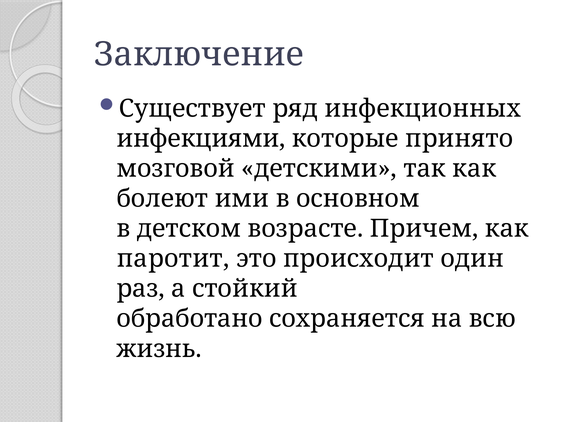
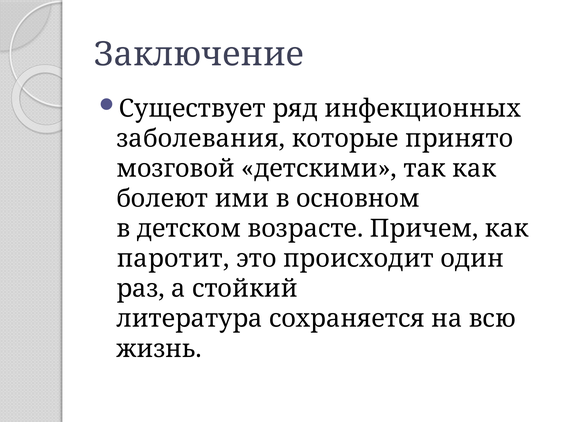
инфекциями: инфекциями -> заболевания
обработано: обработано -> литература
